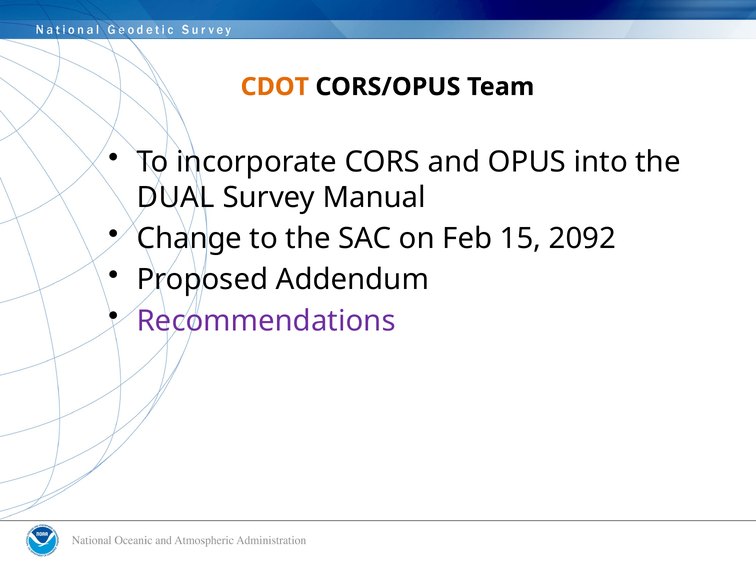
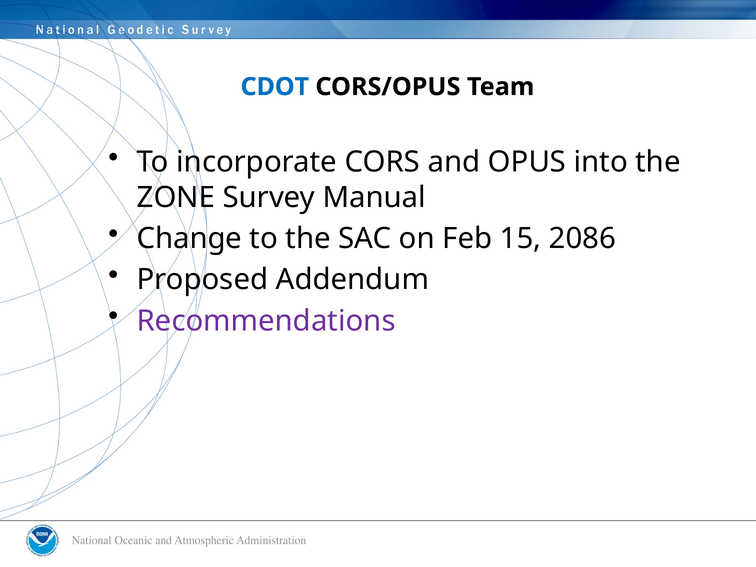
CDOT colour: orange -> blue
DUAL: DUAL -> ZONE
2092: 2092 -> 2086
